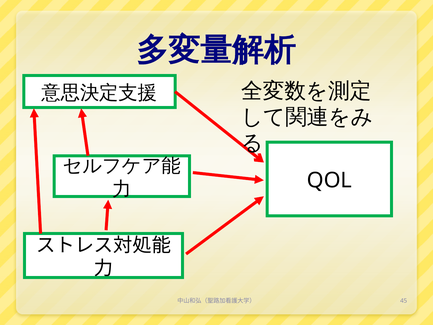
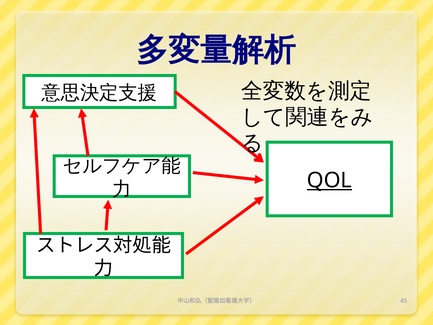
QOL underline: none -> present
